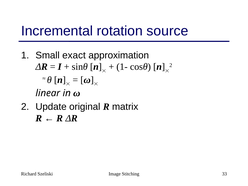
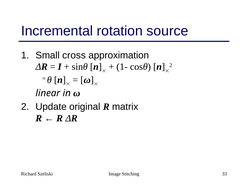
exact: exact -> cross
